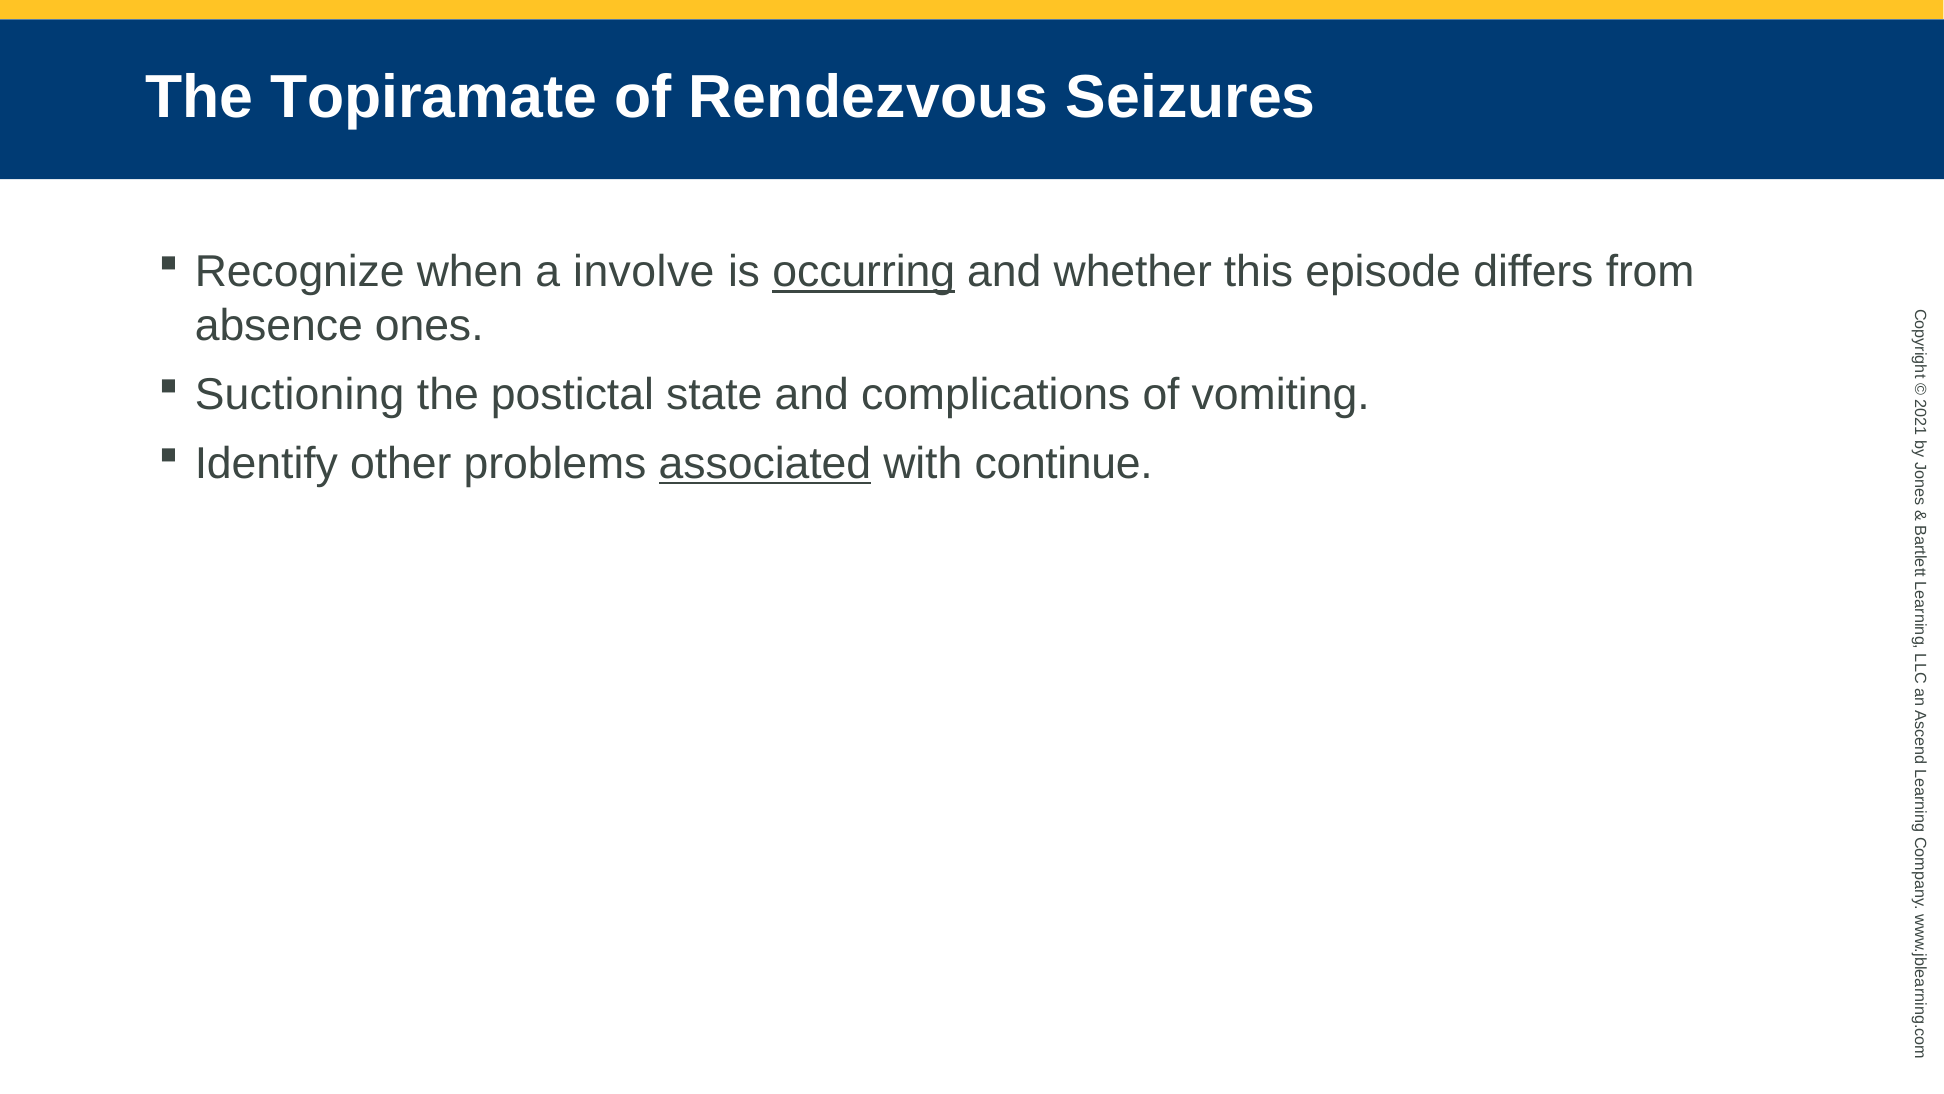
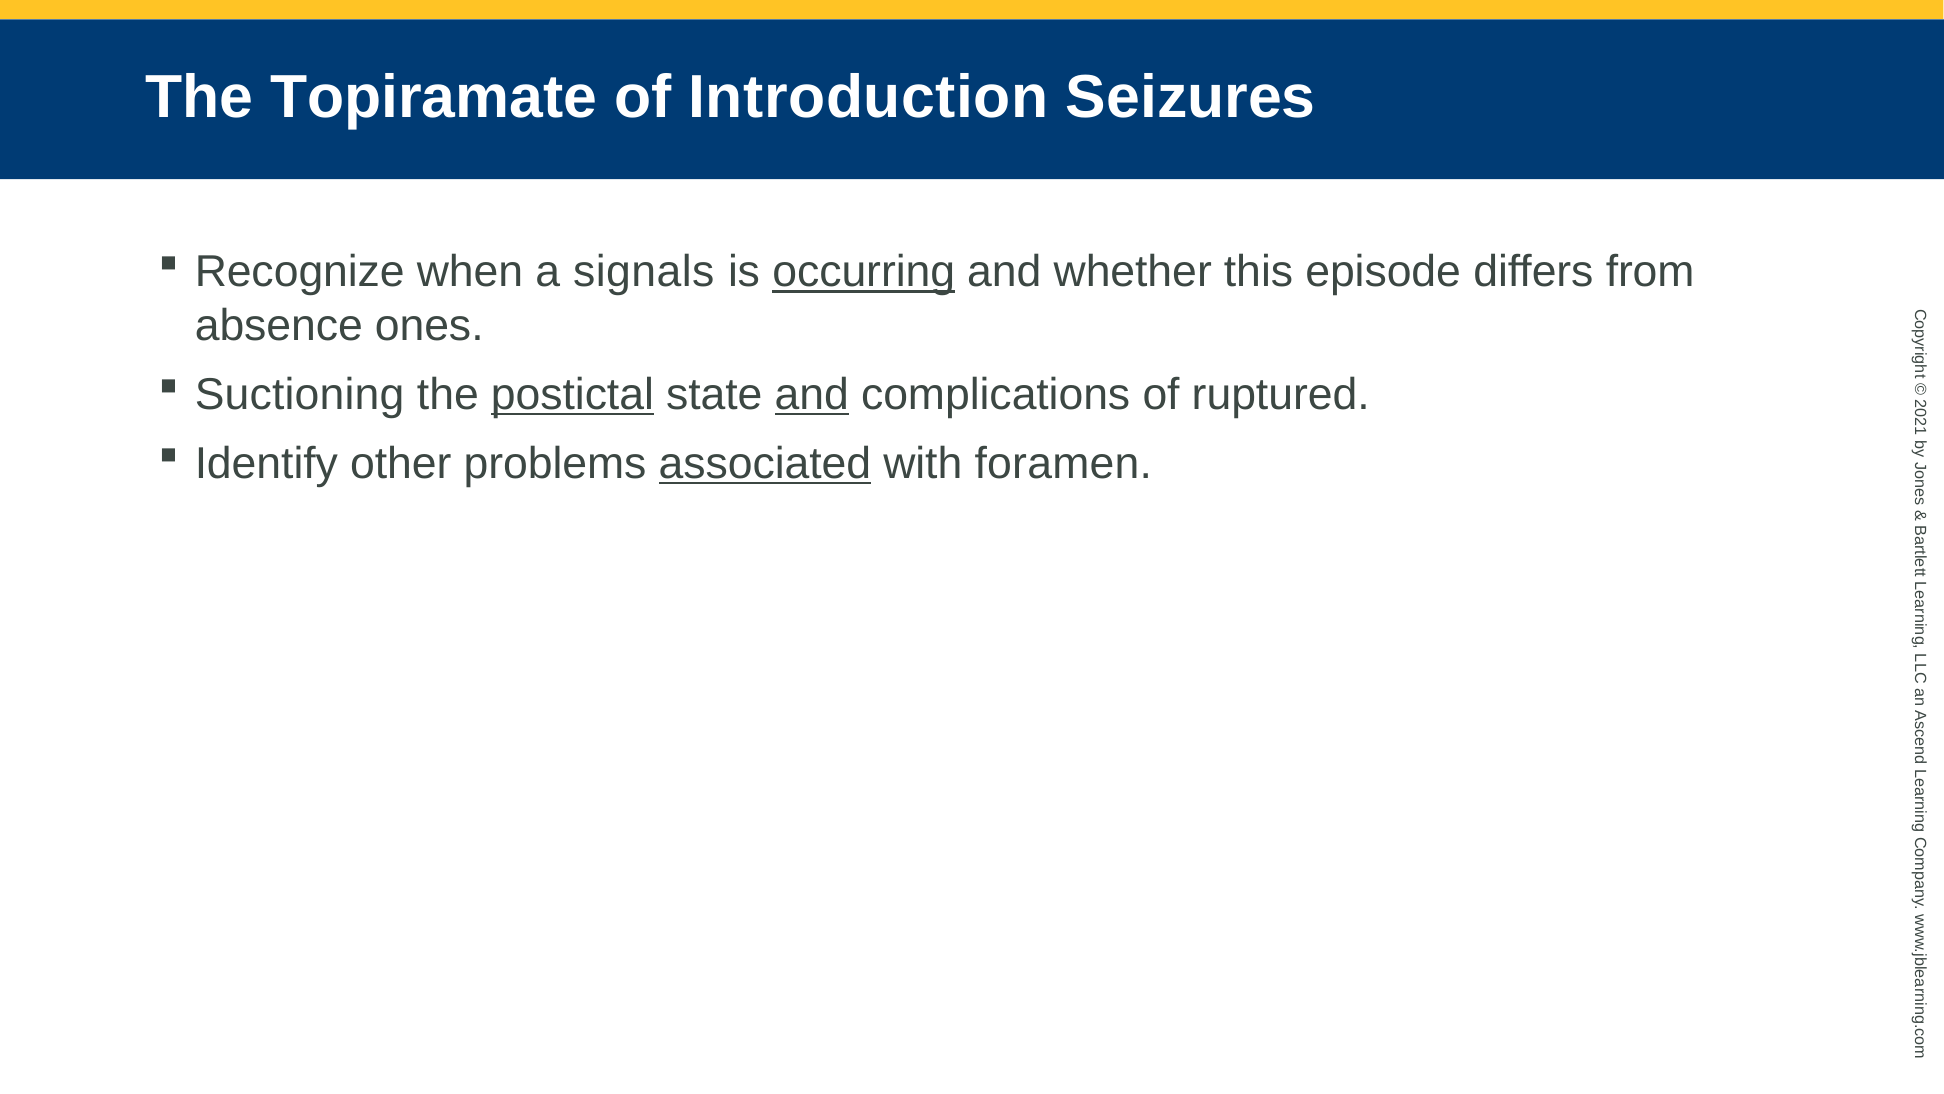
Rendezvous: Rendezvous -> Introduction
involve: involve -> signals
postictal underline: none -> present
and at (812, 395) underline: none -> present
vomiting: vomiting -> ruptured
continue: continue -> foramen
